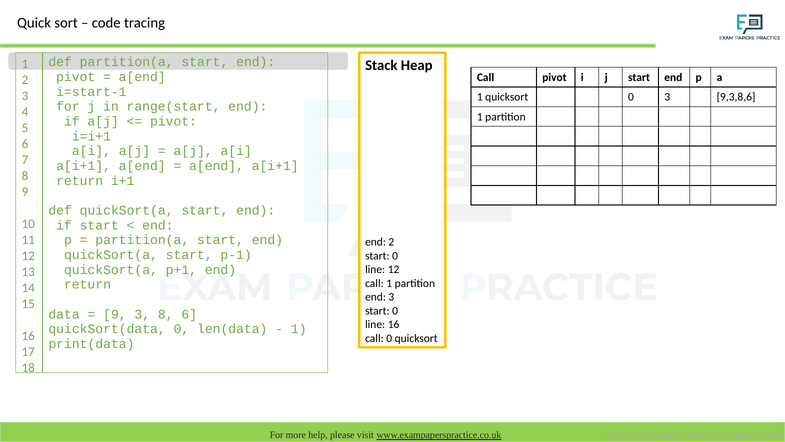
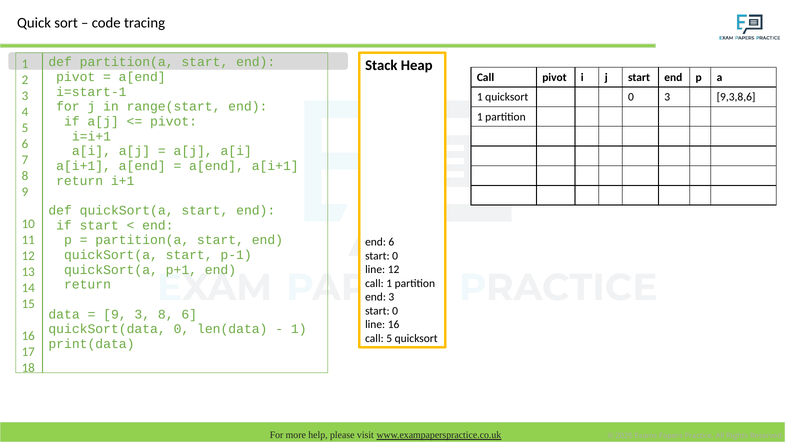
end 2: 2 -> 6
call 0: 0 -> 5
